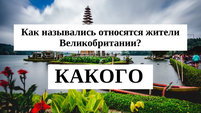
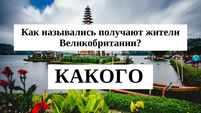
относятся: относятся -> получают
